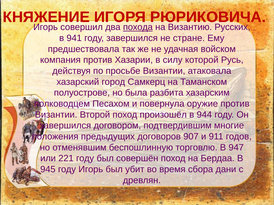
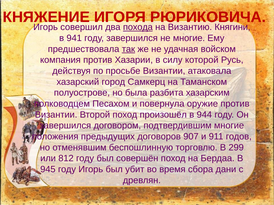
Русских: Русских -> Княгини
не стране: стране -> многие
так underline: none -> present
947: 947 -> 299
221: 221 -> 812
